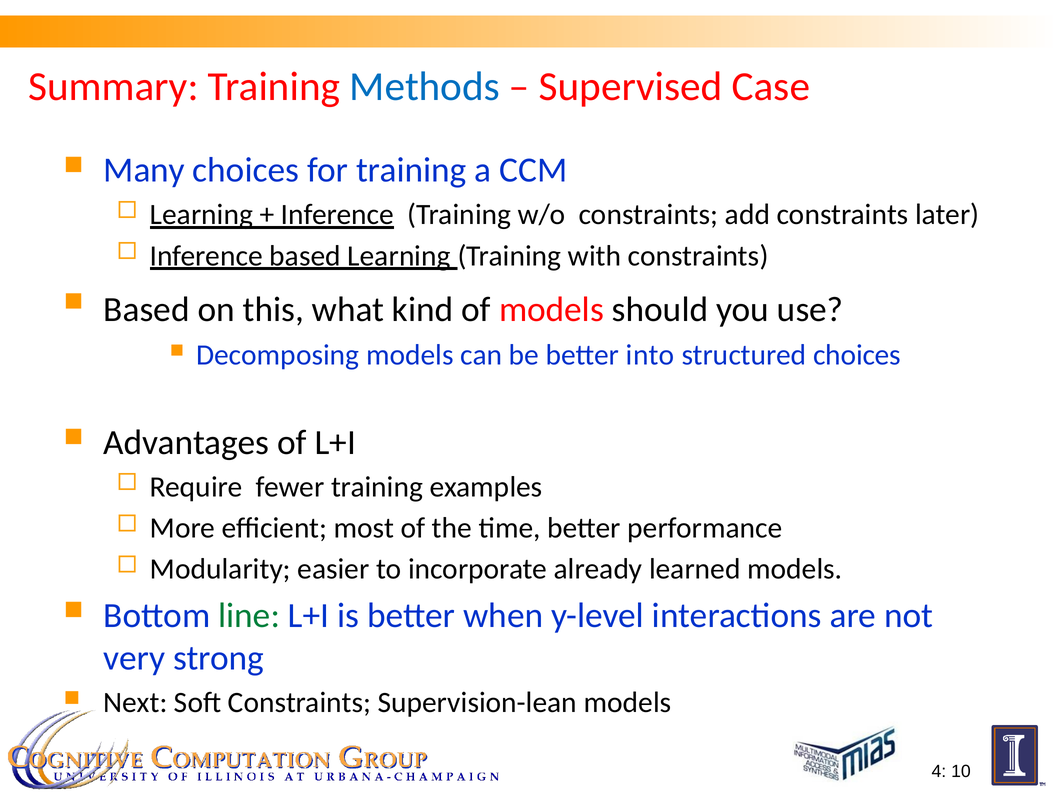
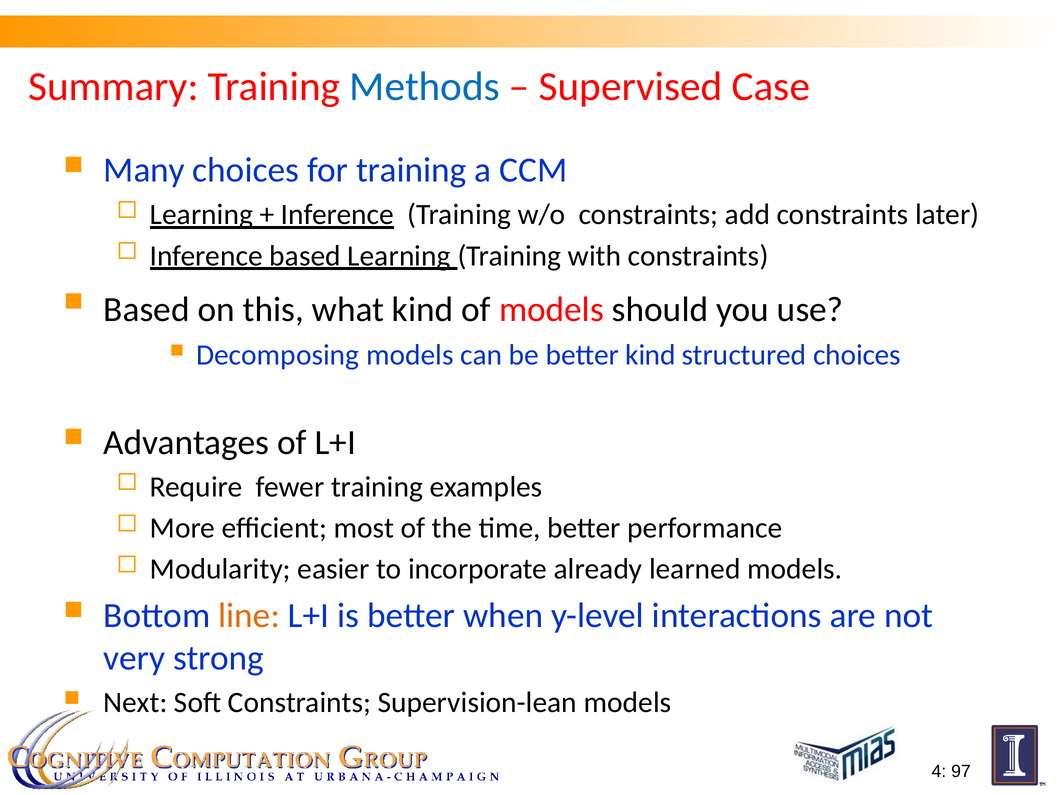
better into: into -> kind
line colour: green -> orange
10: 10 -> 97
